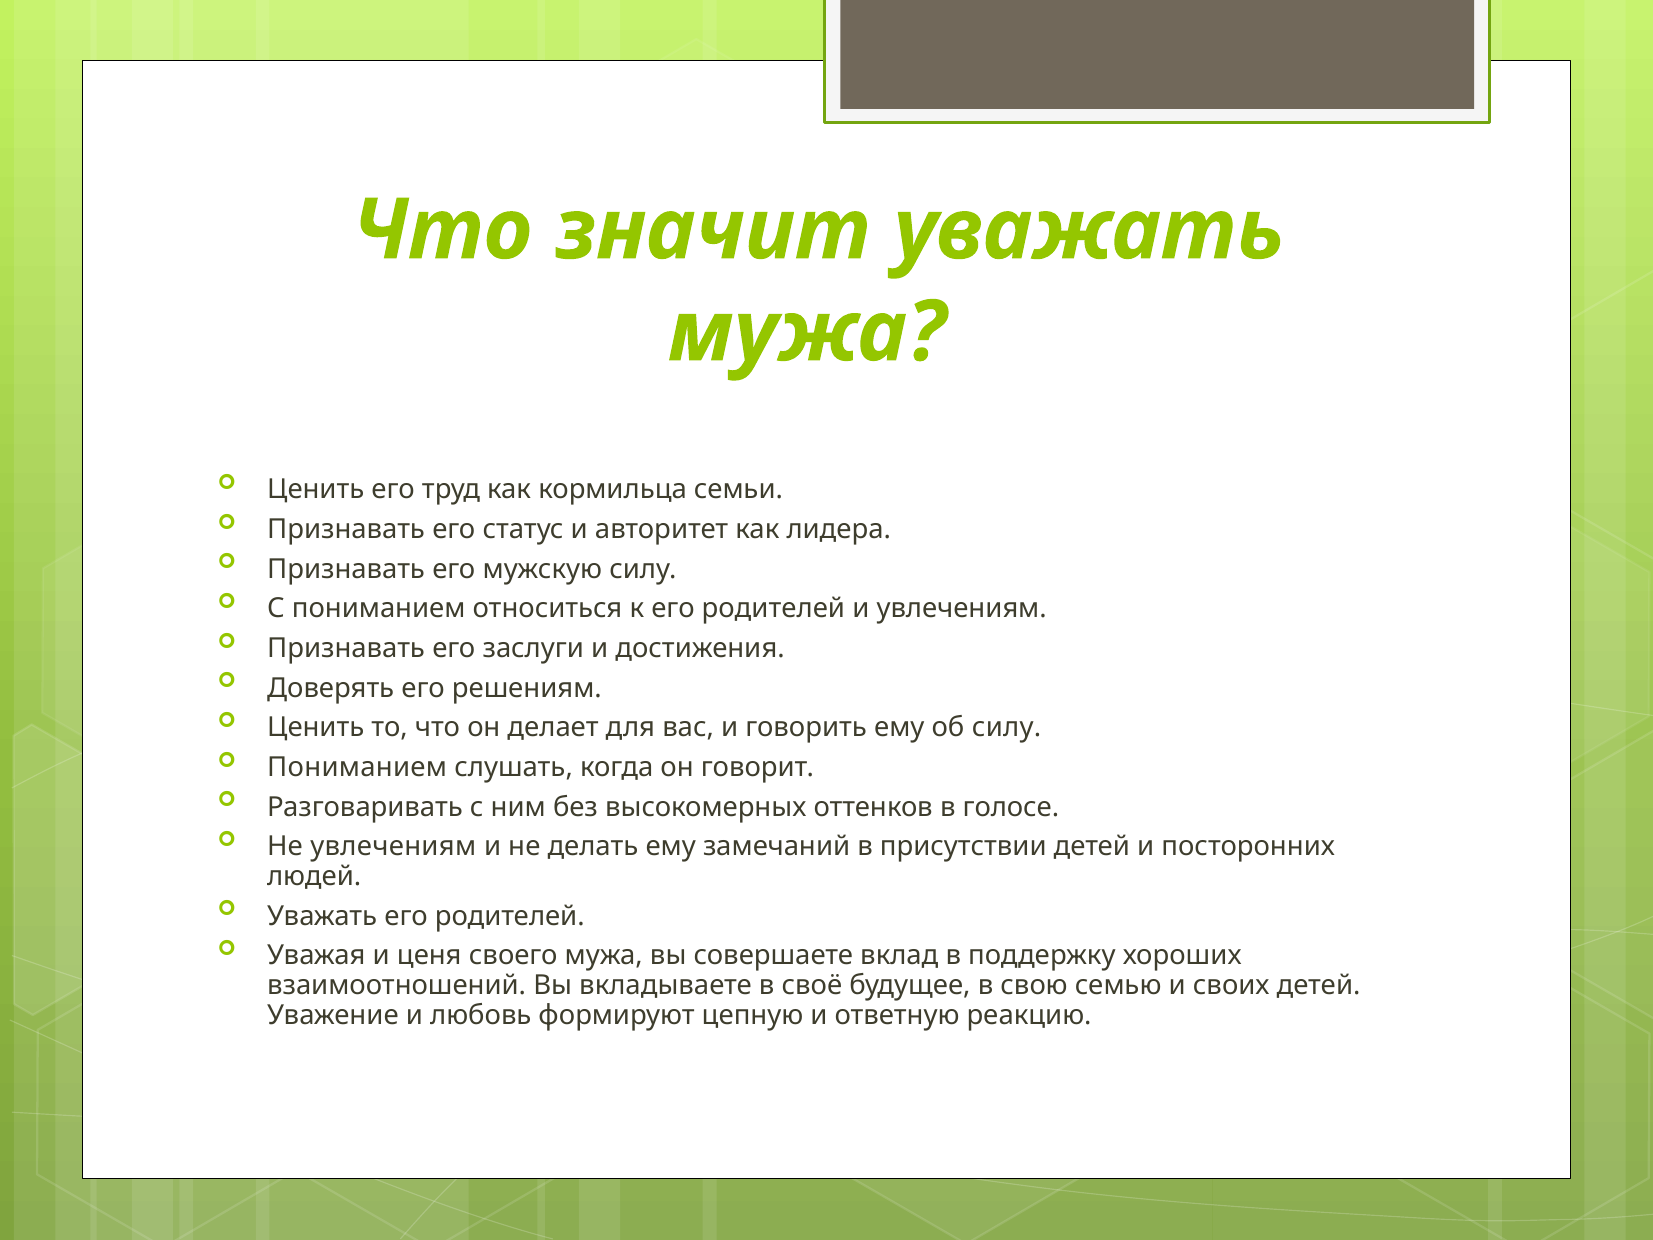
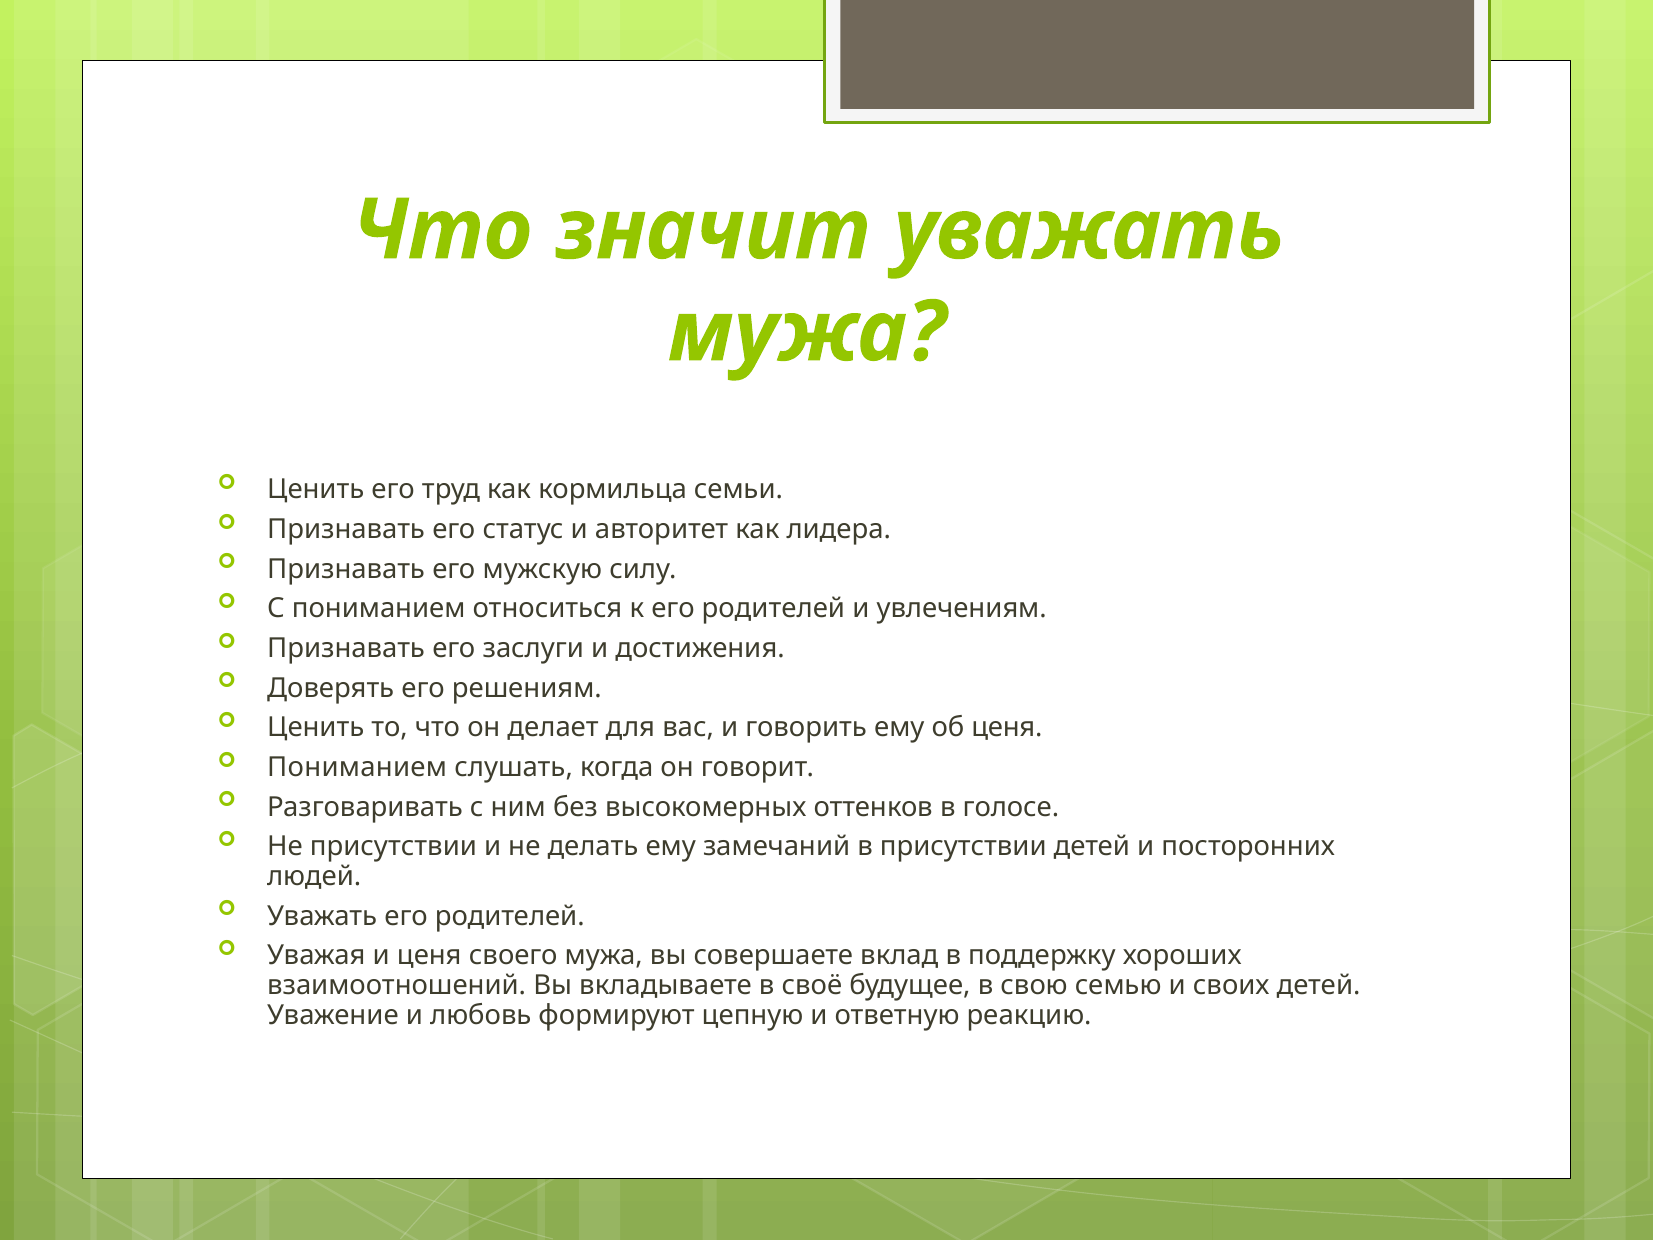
об силу: силу -> ценя
Не увлечениям: увлечениям -> присутствии
